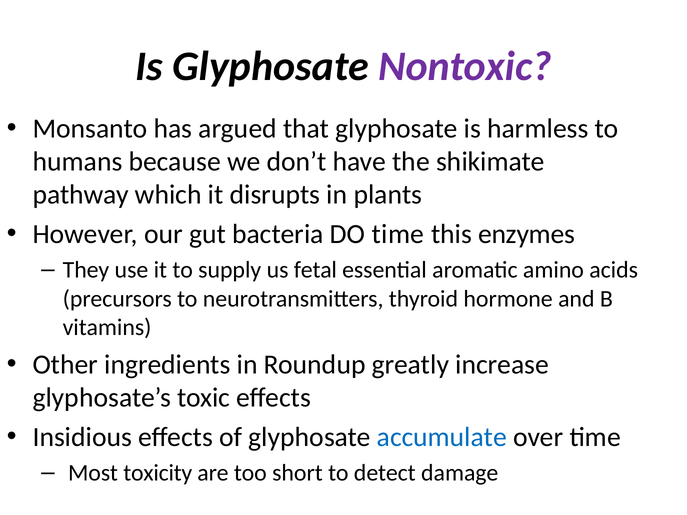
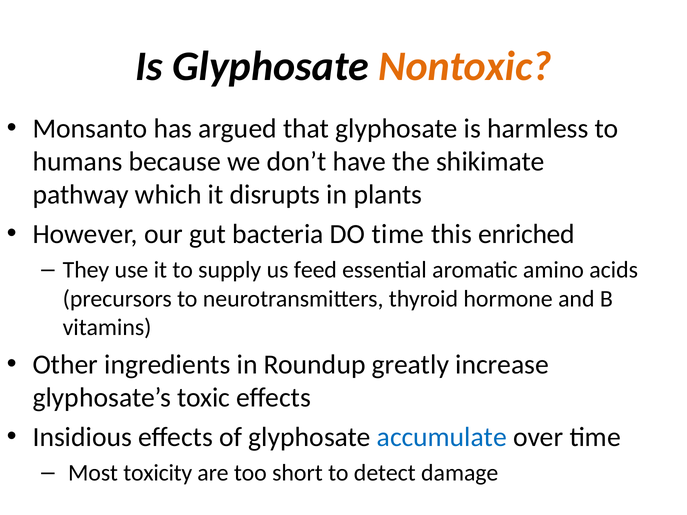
Nontoxic colour: purple -> orange
enzymes: enzymes -> enriched
fetal: fetal -> feed
